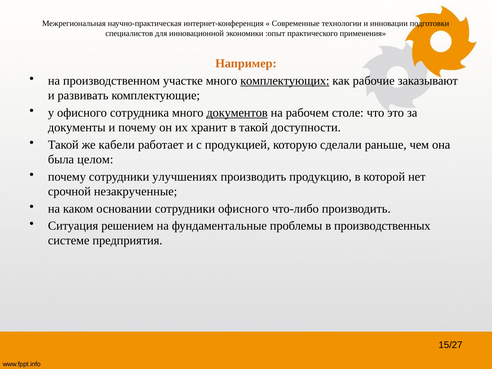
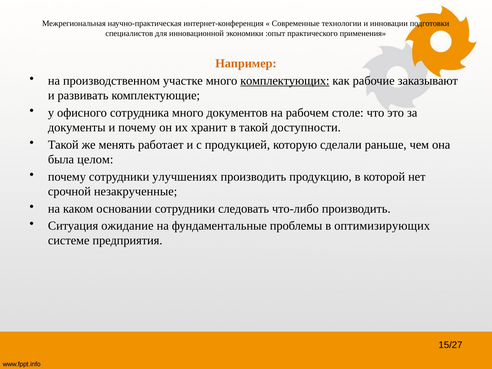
документов underline: present -> none
кабели: кабели -> менять
сотрудники офисного: офисного -> следовать
решением: решением -> ожидание
производственных: производственных -> оптимизирующих
